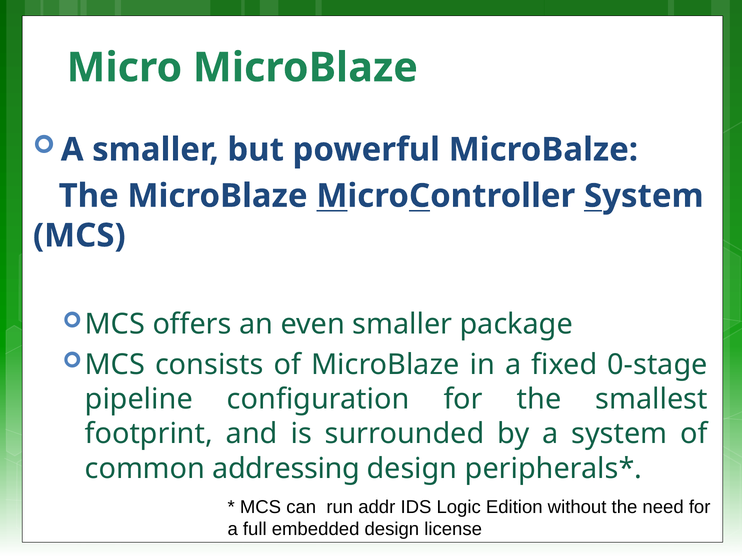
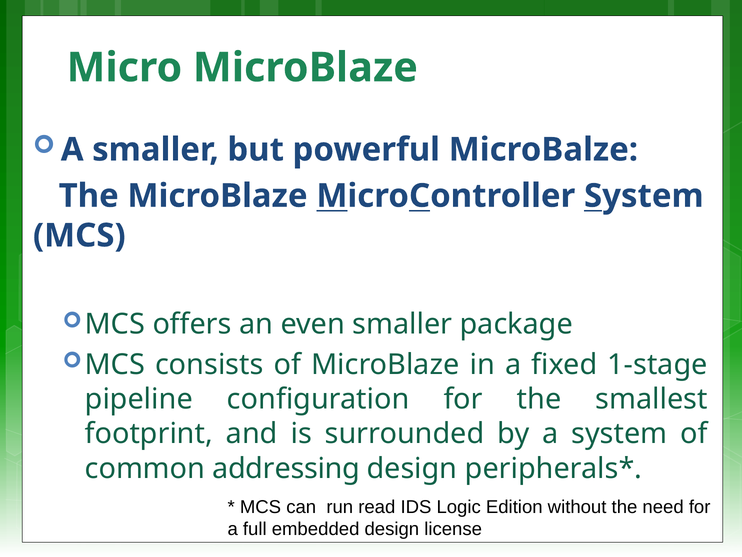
0-stage: 0-stage -> 1-stage
addr: addr -> read
